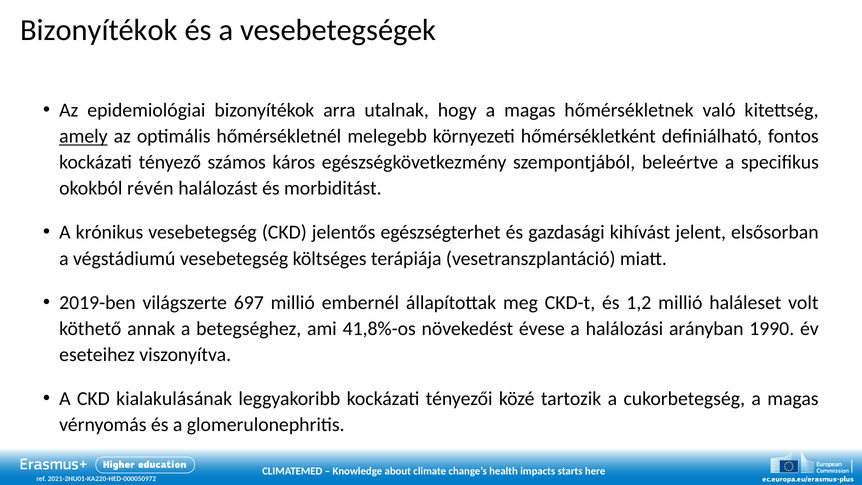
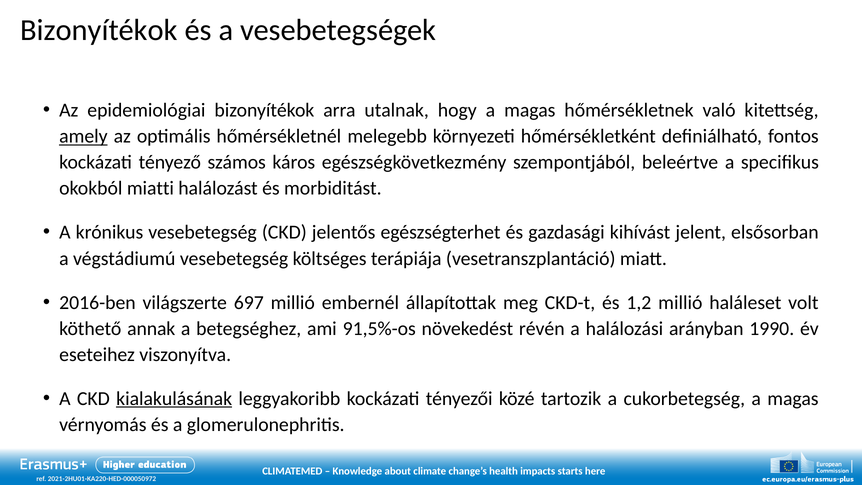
révén: révén -> miatti
2019-ben: 2019-ben -> 2016-ben
41,8%-os: 41,8%-os -> 91,5%-os
évese: évese -> révén
kialakulásának underline: none -> present
